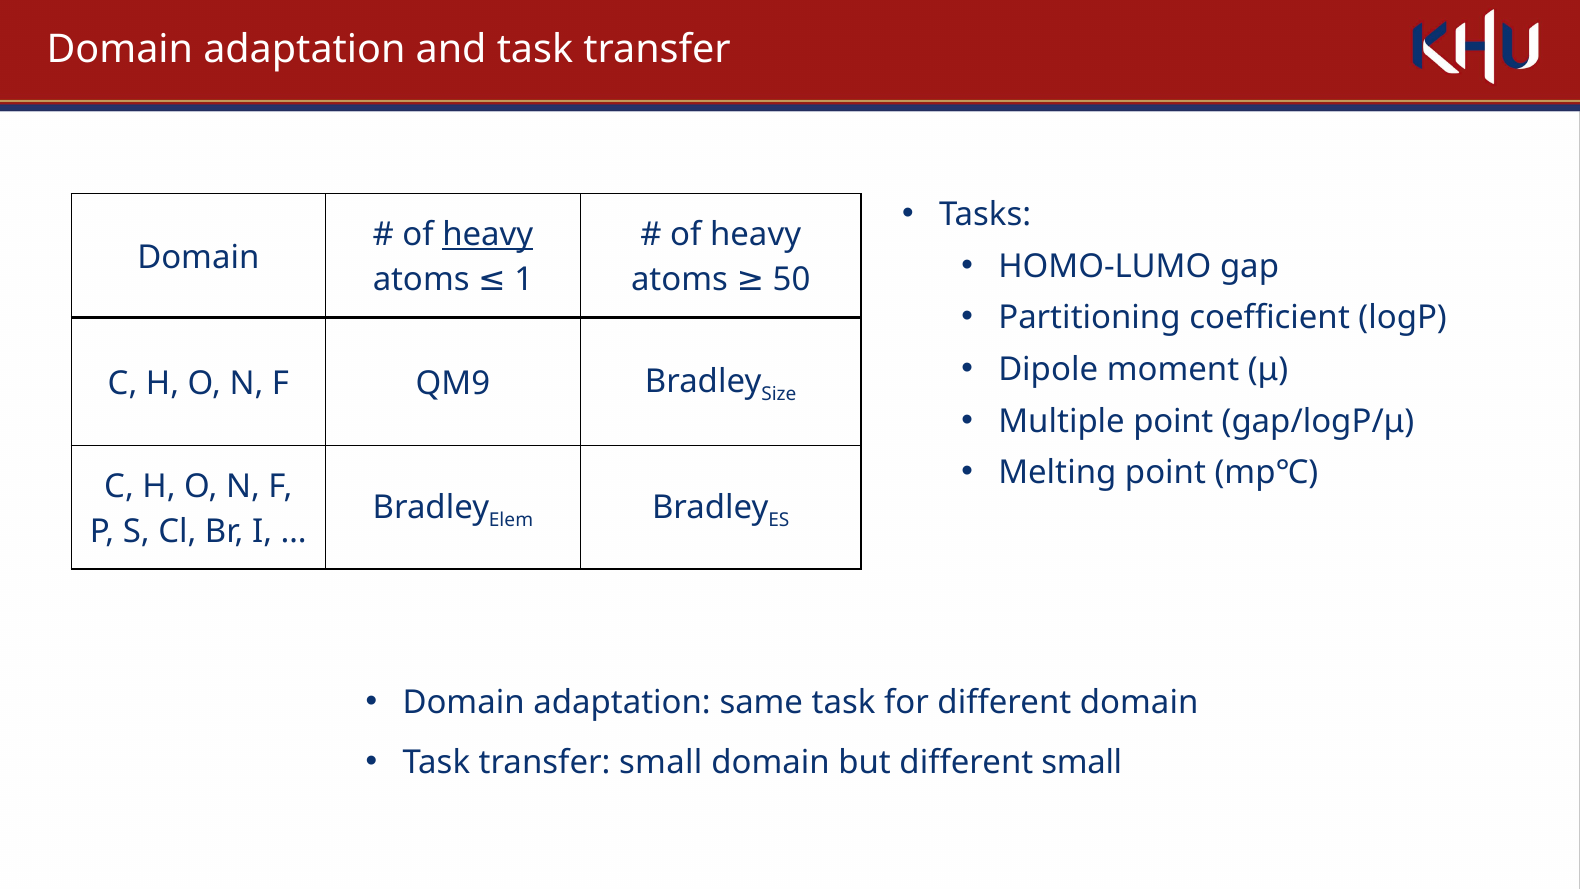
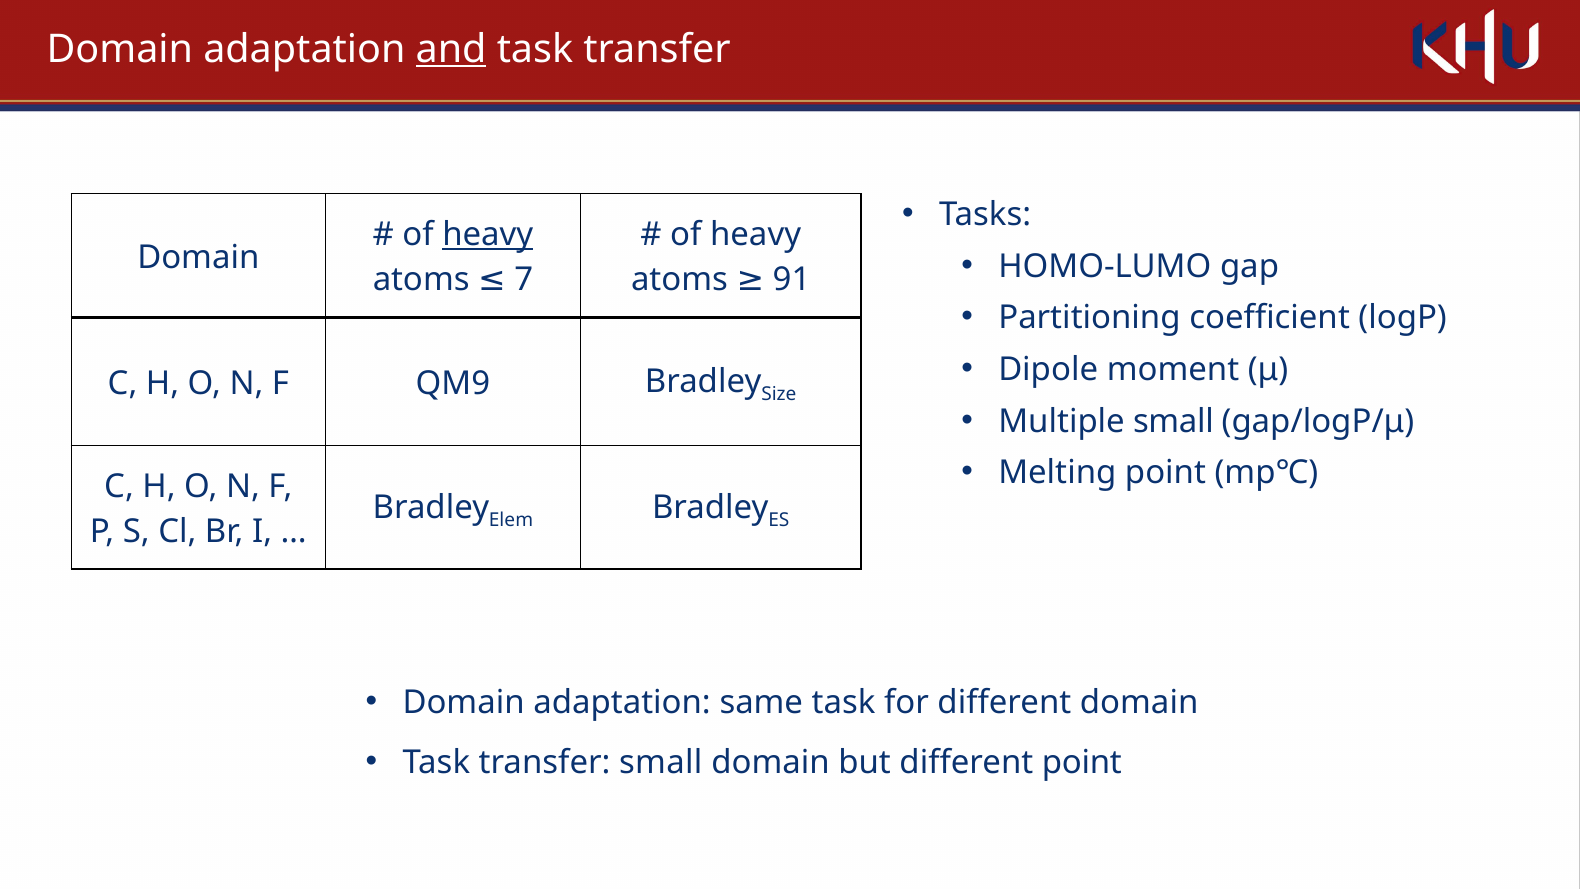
and underline: none -> present
1: 1 -> 7
50: 50 -> 91
Multiple point: point -> small
different small: small -> point
